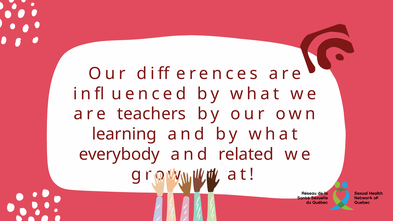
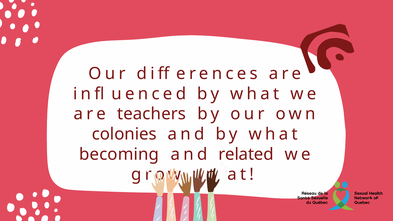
learning: learning -> colonies
everybody: everybody -> becoming
